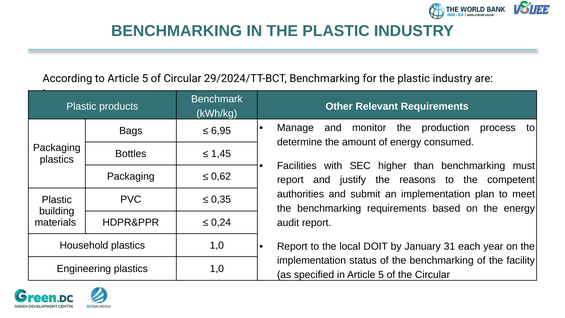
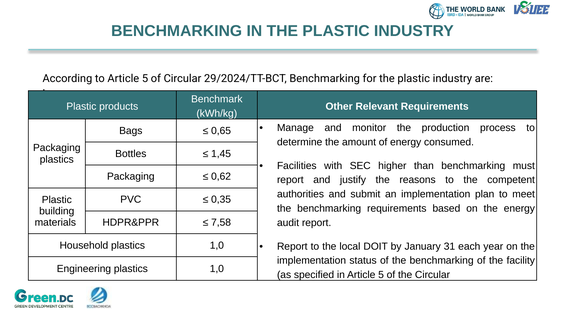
6,95: 6,95 -> 0,65
0,24: 0,24 -> 7,58
